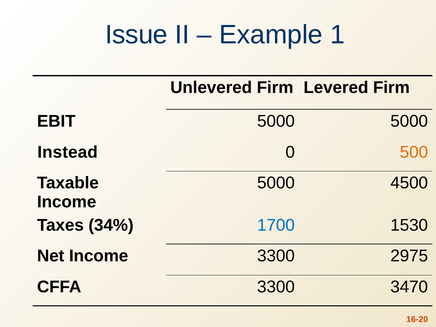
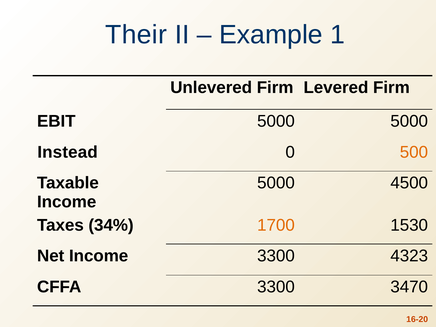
Issue: Issue -> Their
1700 colour: blue -> orange
2975: 2975 -> 4323
